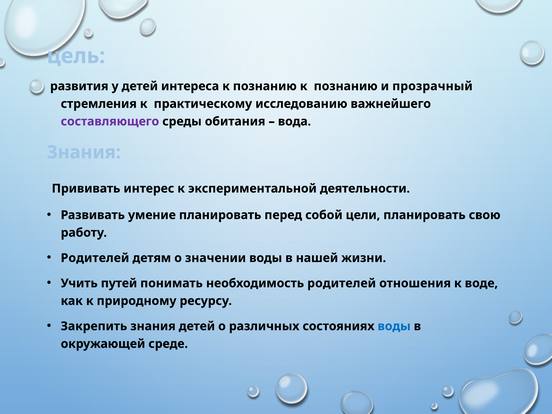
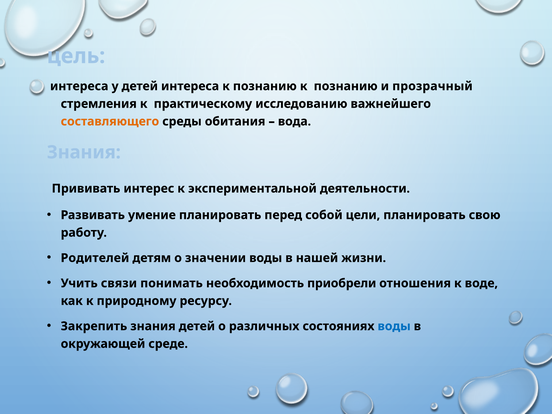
развития at (79, 86): развития -> интереса
составляющего colour: purple -> orange
путей: путей -> связи
необходимость родителей: родителей -> приобрели
